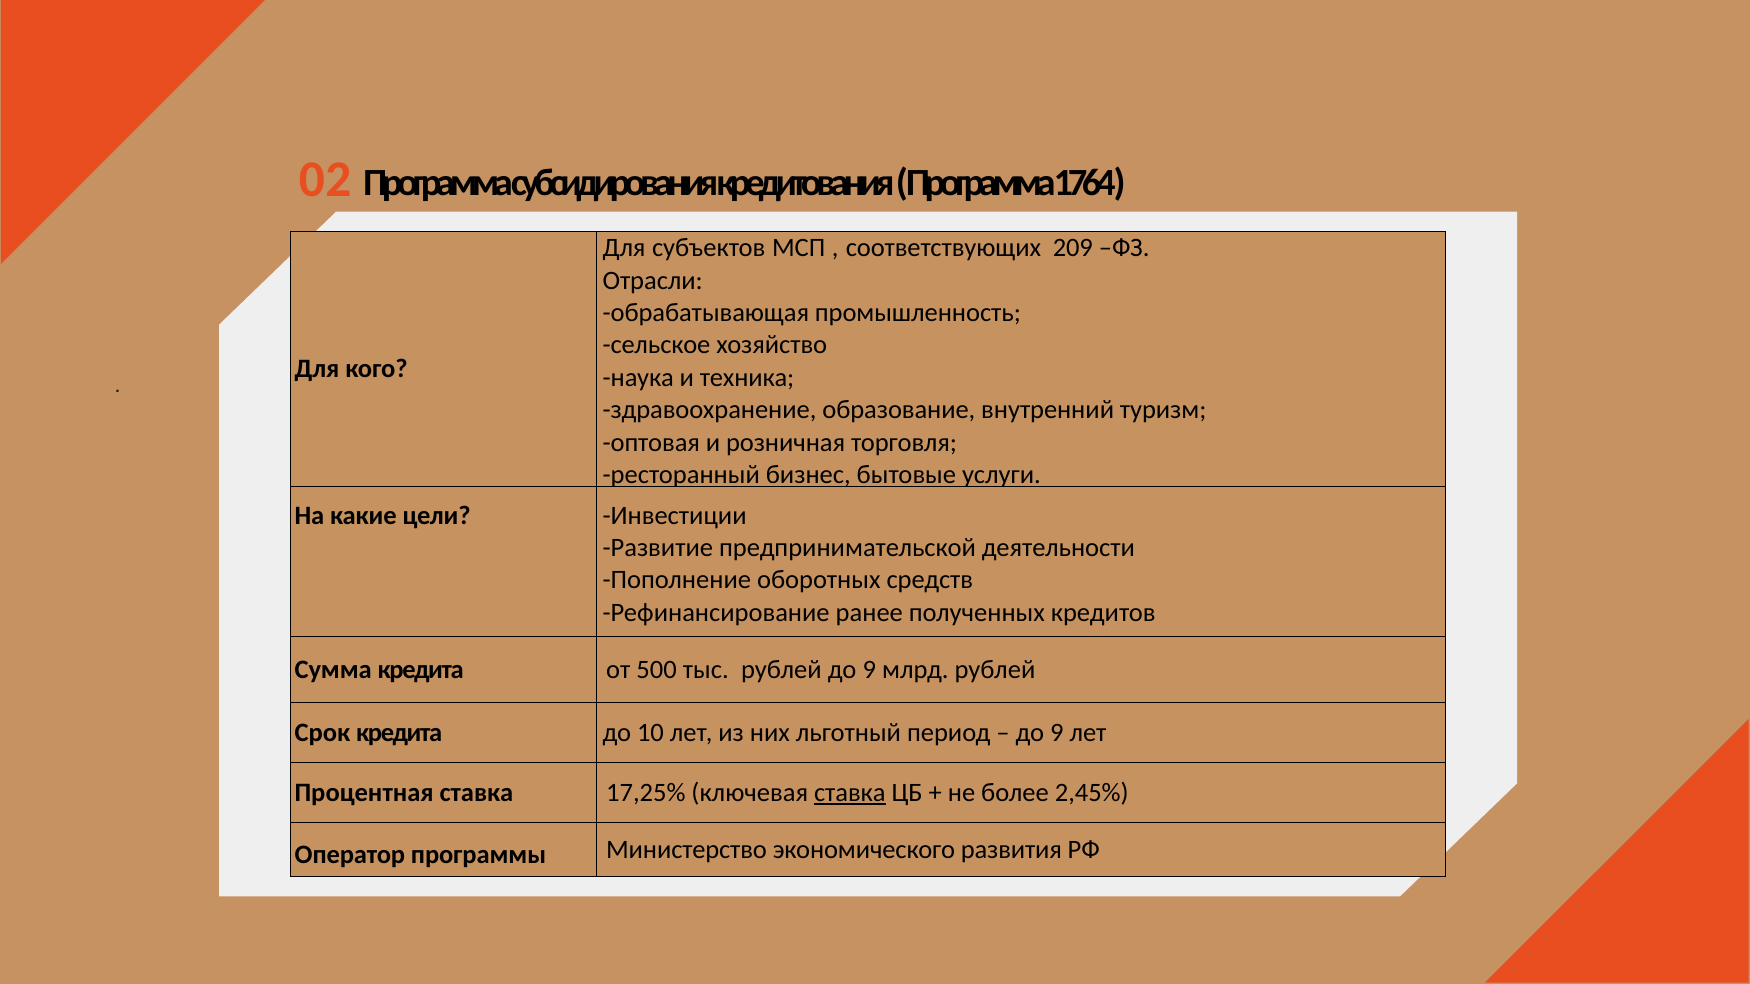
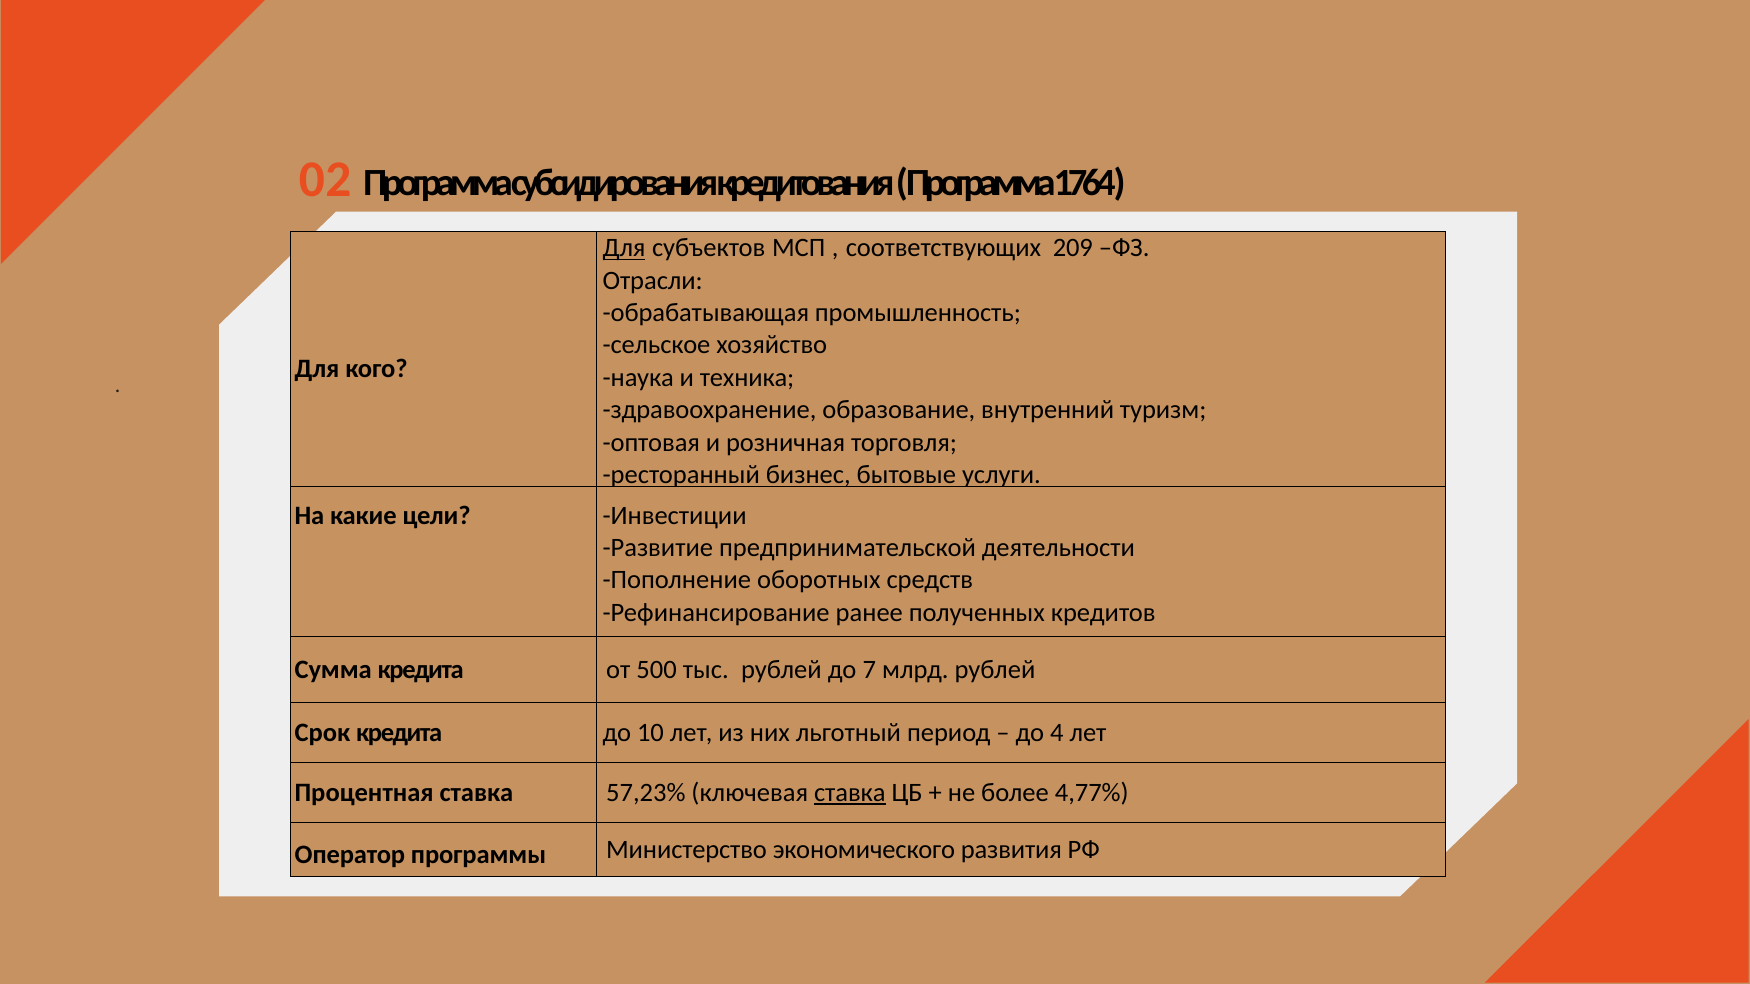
Для at (624, 248) underline: none -> present
рублей до 9: 9 -> 7
9 at (1057, 733): 9 -> 4
17,25%: 17,25% -> 57,23%
2,45%: 2,45% -> 4,77%
